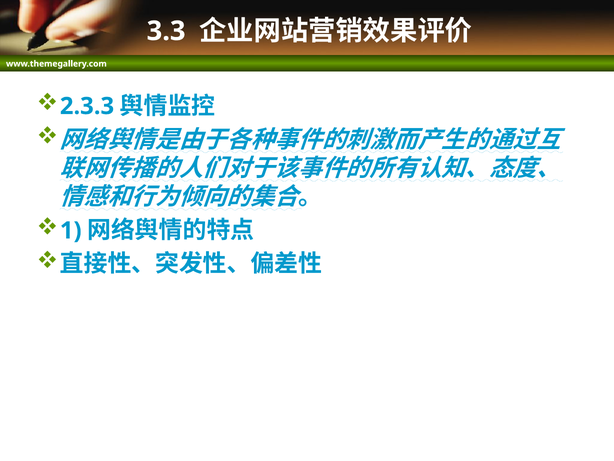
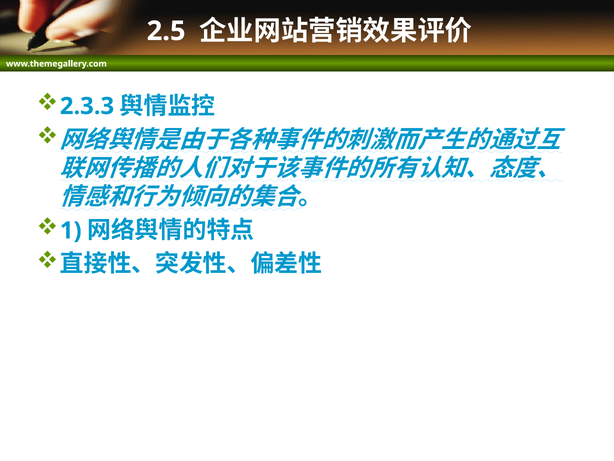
3.3: 3.3 -> 2.5
